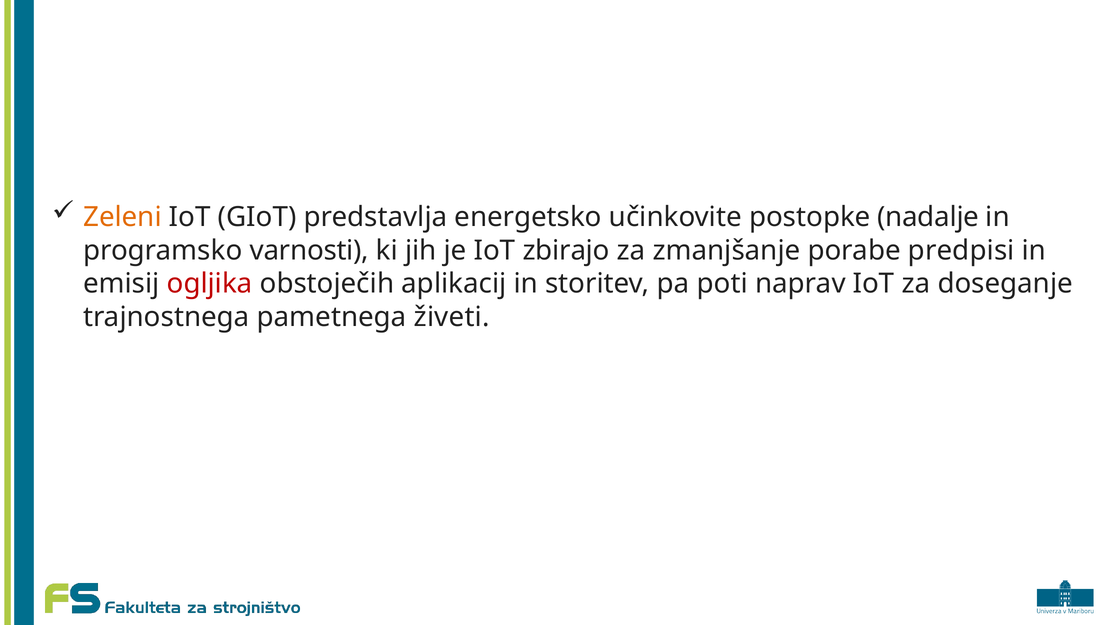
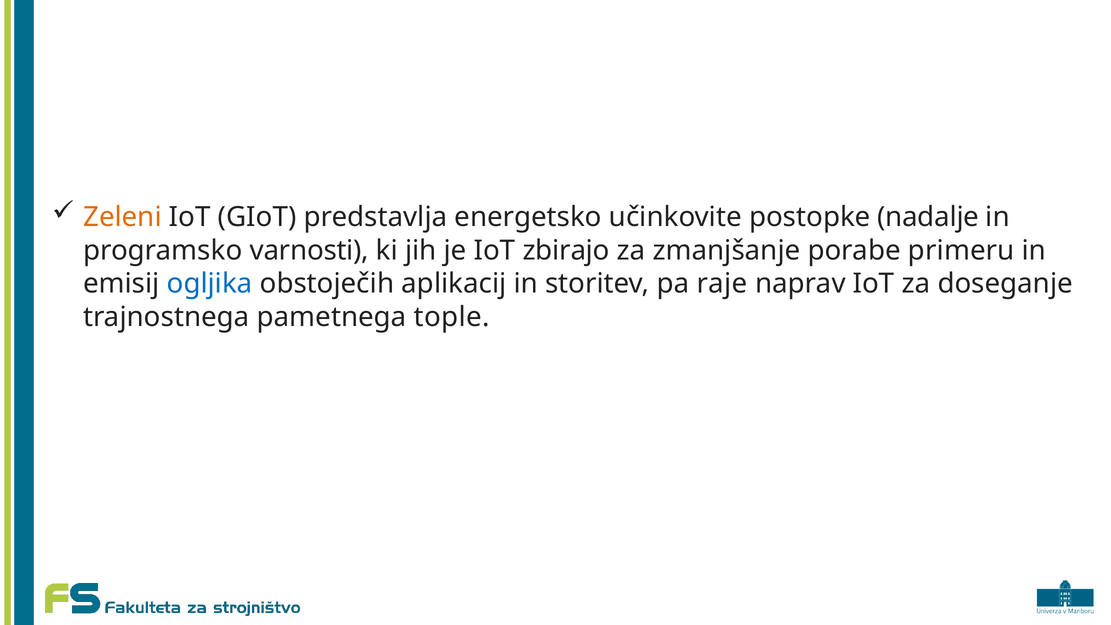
predpisi: predpisi -> primeru
ogljika colour: red -> blue
poti: poti -> raje
živeti: živeti -> tople
